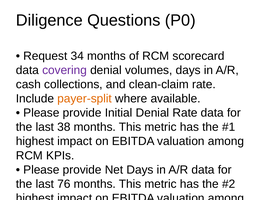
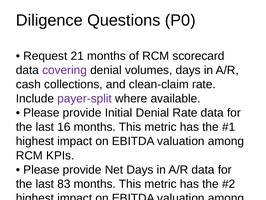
34: 34 -> 21
payer-split colour: orange -> purple
38: 38 -> 16
76: 76 -> 83
